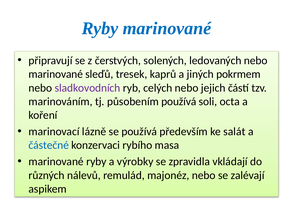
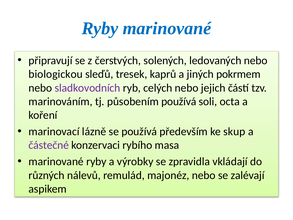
marinované at (56, 74): marinované -> biologickou
salát: salát -> skup
částečné colour: blue -> purple
